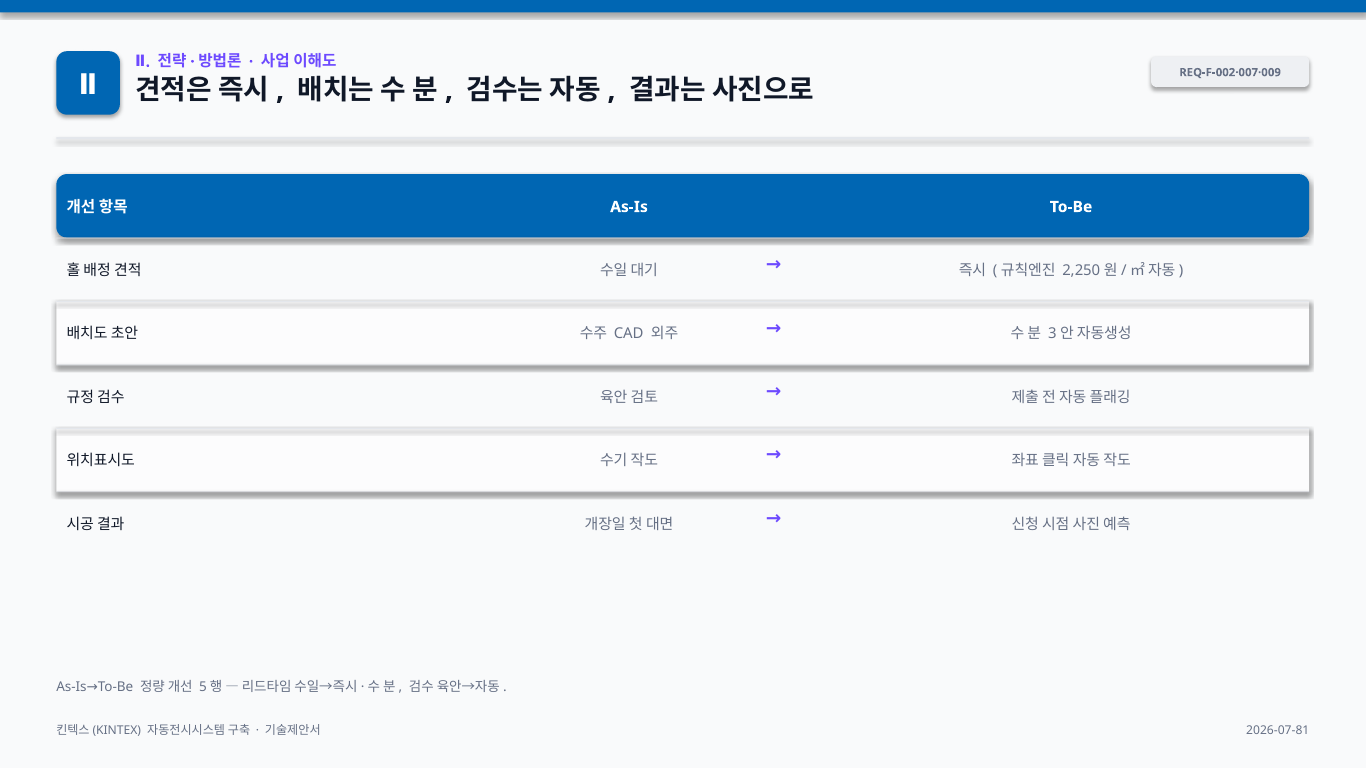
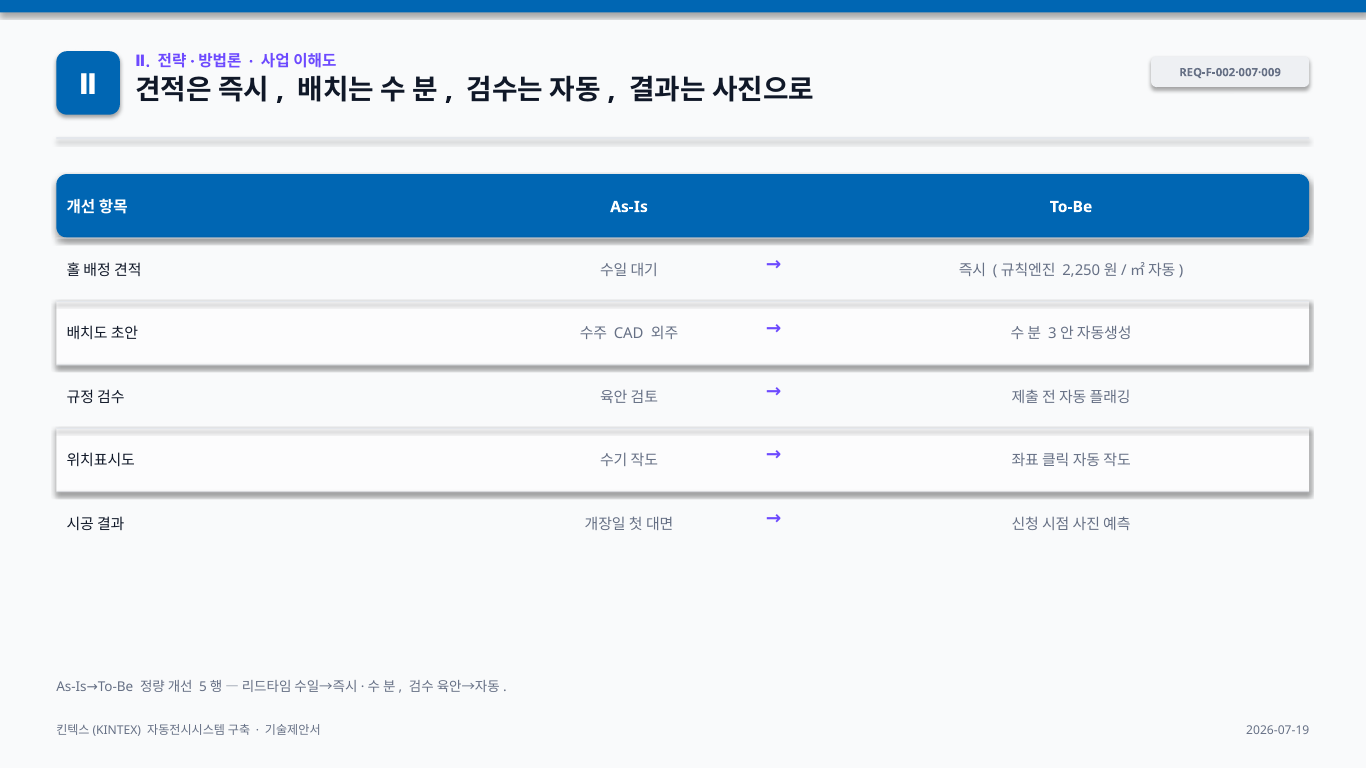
2026-07-81: 2026-07-81 -> 2026-07-19
